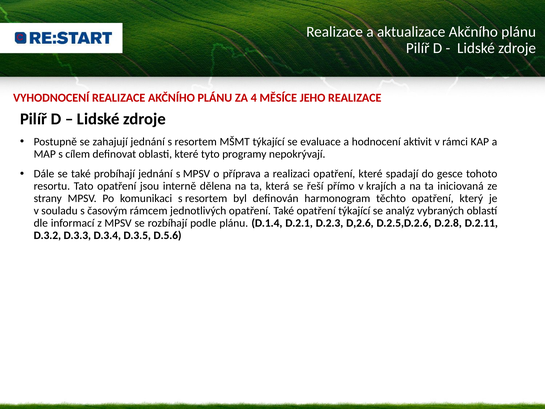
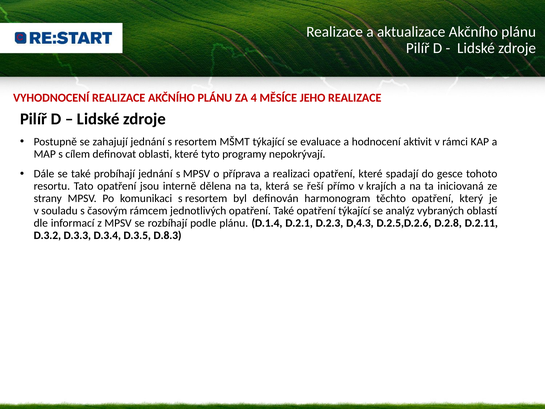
D,2.6: D,2.6 -> D,4.3
D.5.6: D.5.6 -> D.8.3
